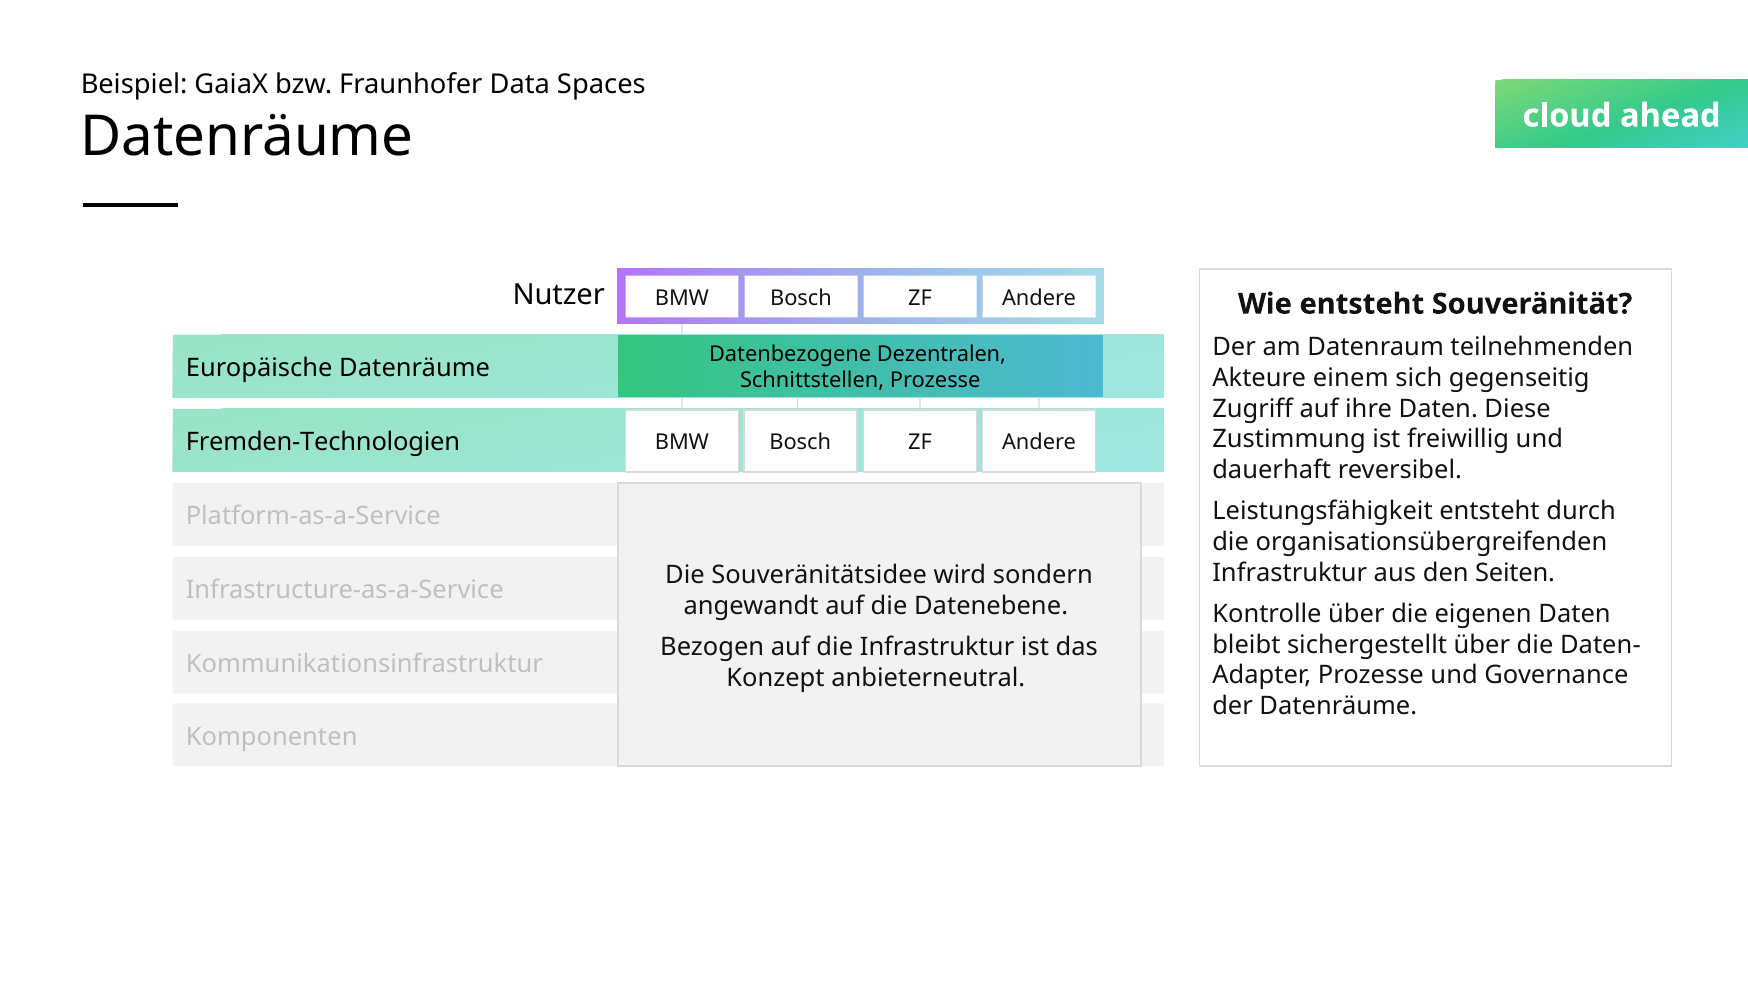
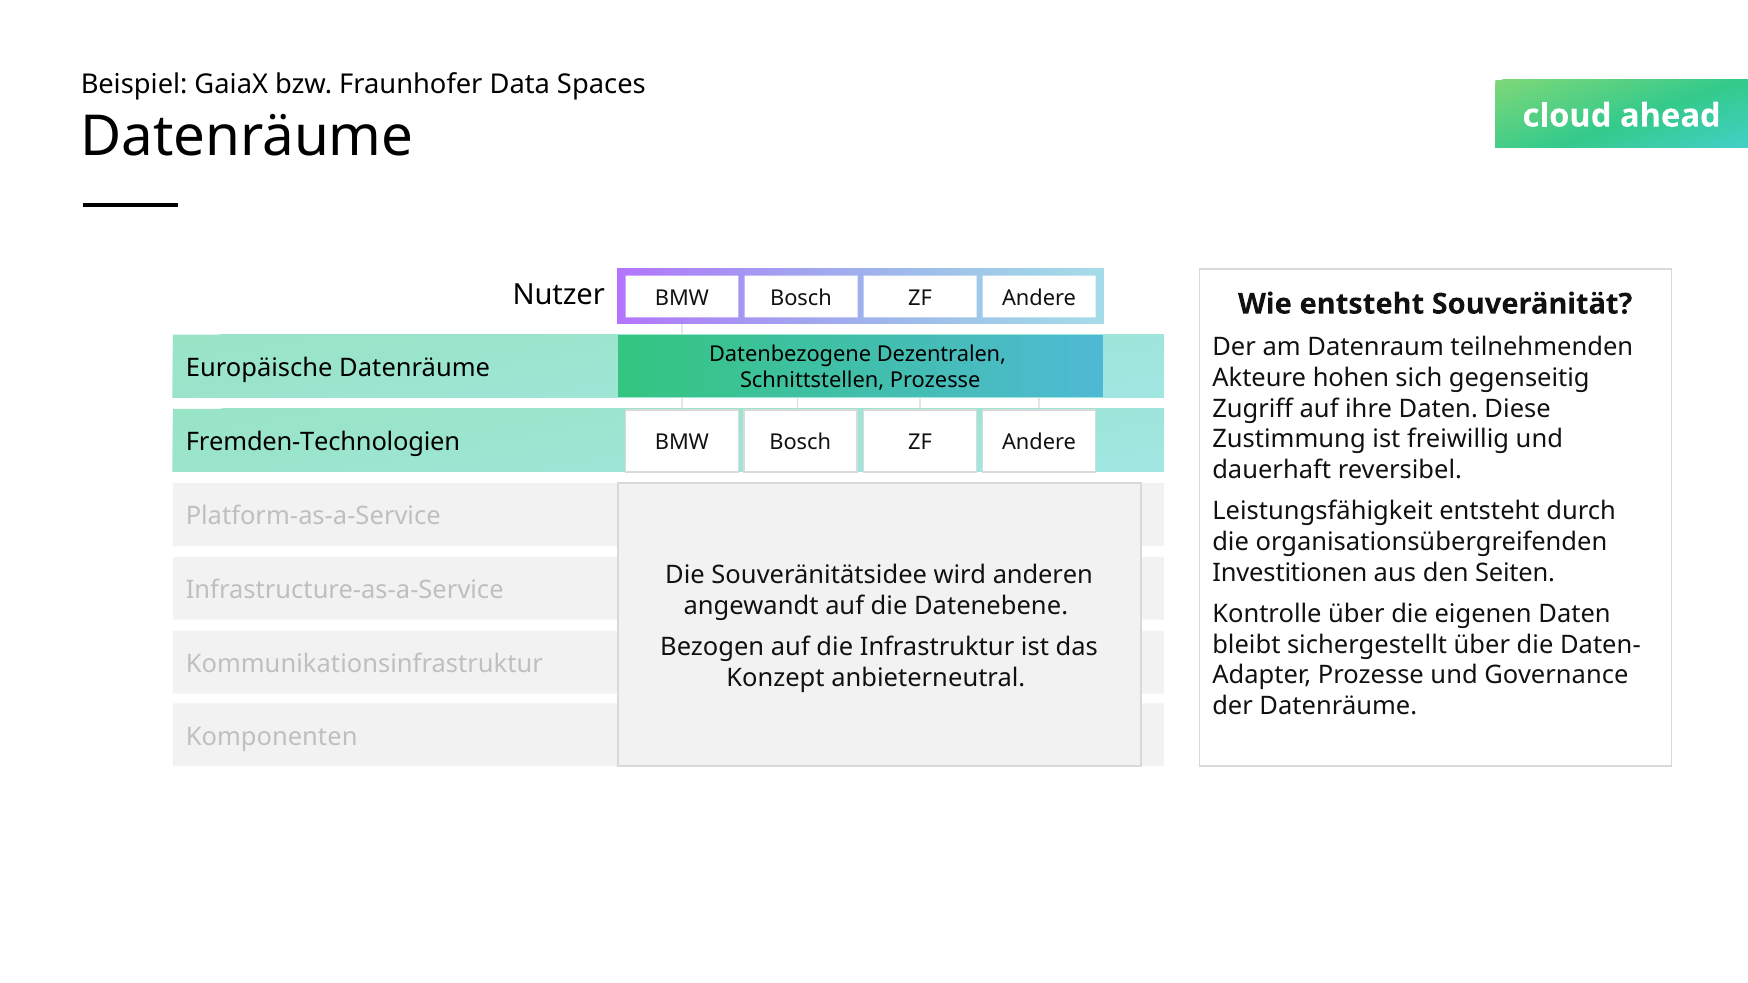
einem: einem -> hohen
Infrastruktur at (1290, 573): Infrastruktur -> Investitionen
sondern: sondern -> anderen
